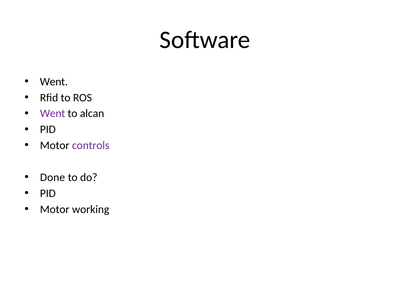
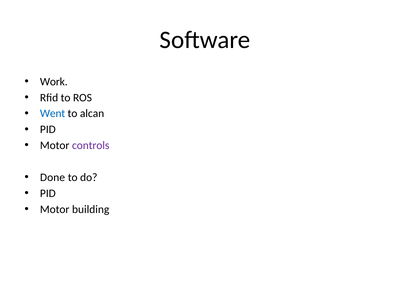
Went at (54, 81): Went -> Work
Went at (53, 113) colour: purple -> blue
working: working -> building
